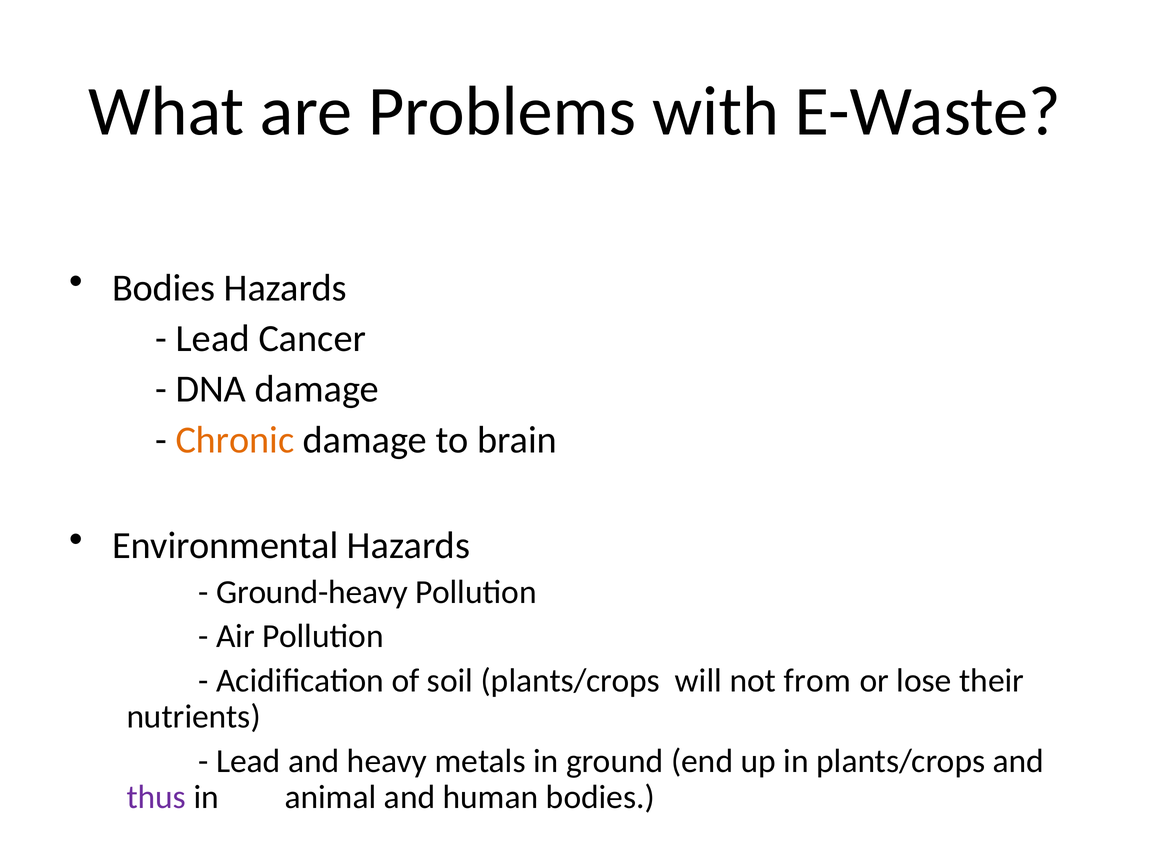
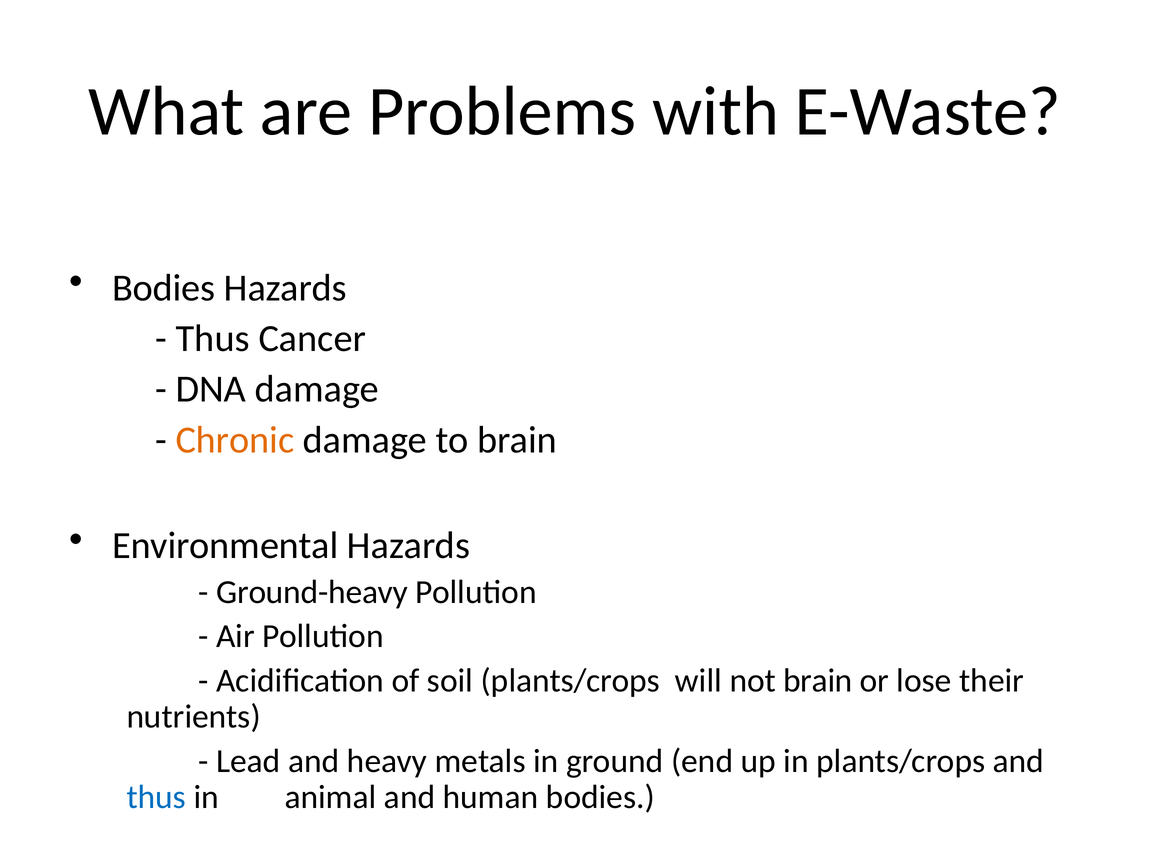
Lead at (213, 338): Lead -> Thus
not from: from -> brain
thus at (156, 797) colour: purple -> blue
